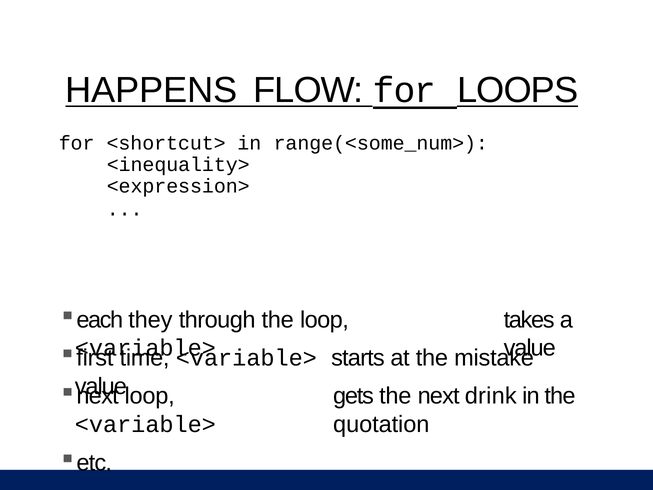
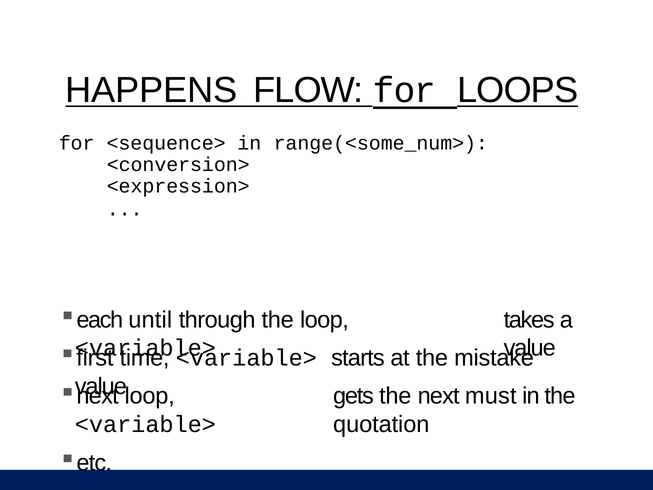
<shortcut>: <shortcut> -> <sequence>
<inequality>: <inequality> -> <conversion>
they: they -> until
drink: drink -> must
